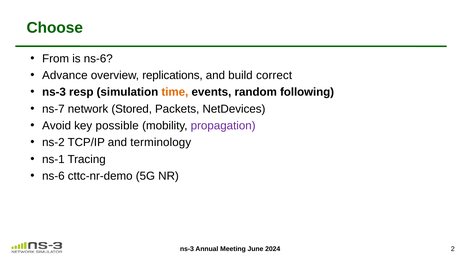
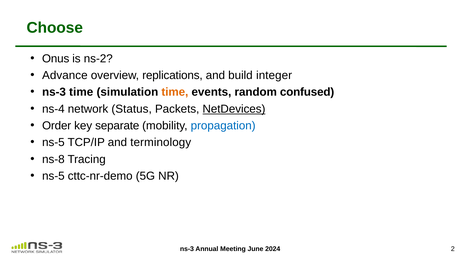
From: From -> Onus
is ns-6: ns-6 -> ns-2
correct: correct -> integer
ns-3 resp: resp -> time
following: following -> confused
ns-7: ns-7 -> ns-4
Stored: Stored -> Status
NetDevices underline: none -> present
Avoid: Avoid -> Order
possible: possible -> separate
propagation colour: purple -> blue
ns-2 at (53, 142): ns-2 -> ns-5
ns-1: ns-1 -> ns-8
ns-6 at (53, 176): ns-6 -> ns-5
